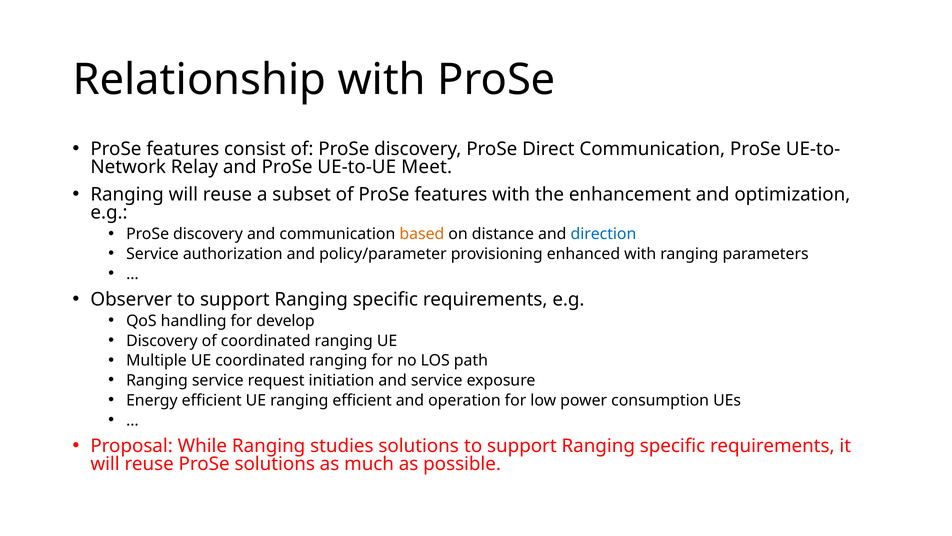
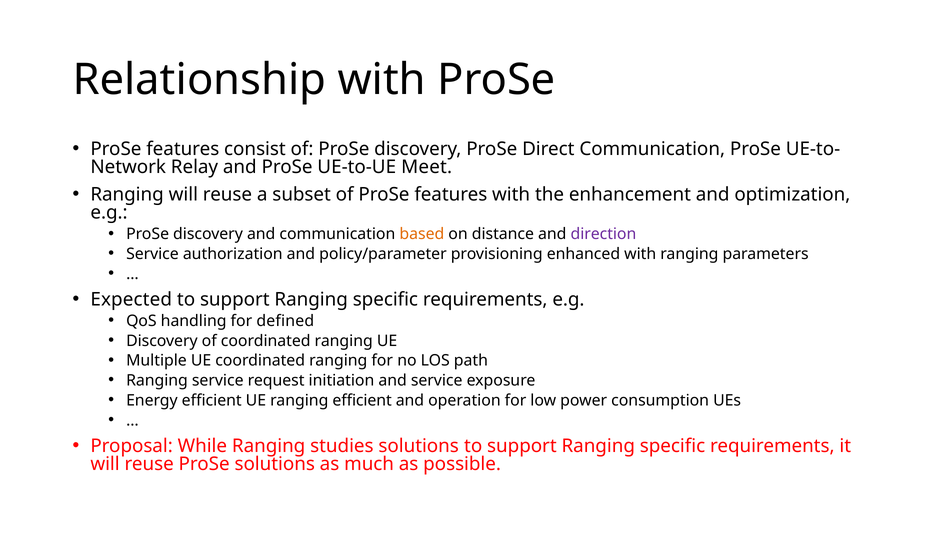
direction colour: blue -> purple
Observer: Observer -> Expected
develop: develop -> defined
